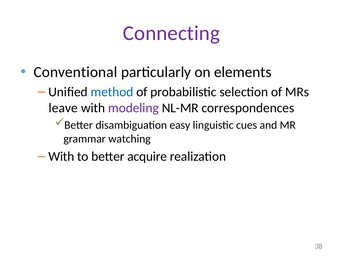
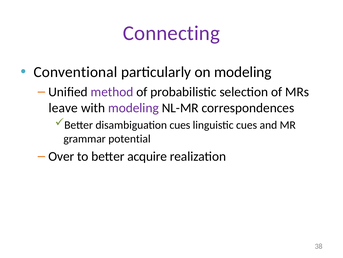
on elements: elements -> modeling
method colour: blue -> purple
disambiguation easy: easy -> cues
watching: watching -> potential
With at (61, 156): With -> Over
